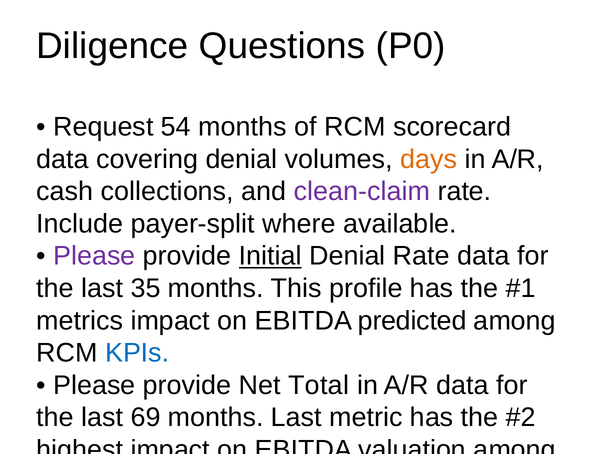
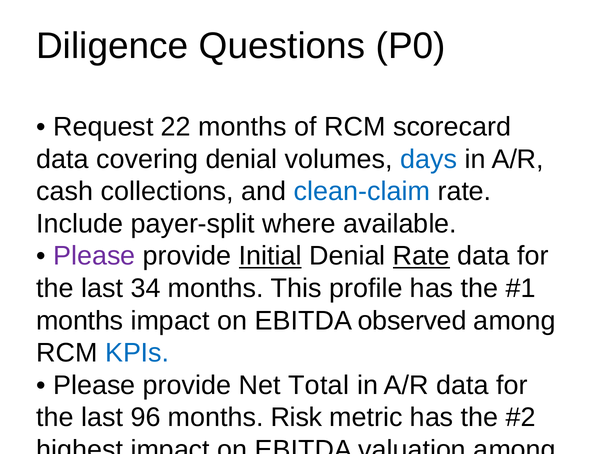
54: 54 -> 22
days colour: orange -> blue
clean-claim colour: purple -> blue
Rate at (421, 256) underline: none -> present
35: 35 -> 34
metrics at (80, 321): metrics -> months
predicted: predicted -> observed
69: 69 -> 96
months Last: Last -> Risk
